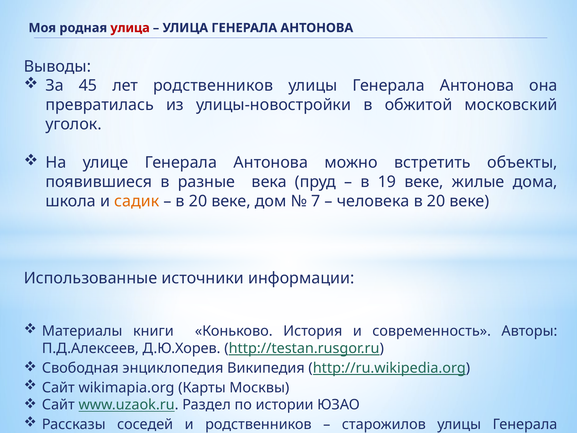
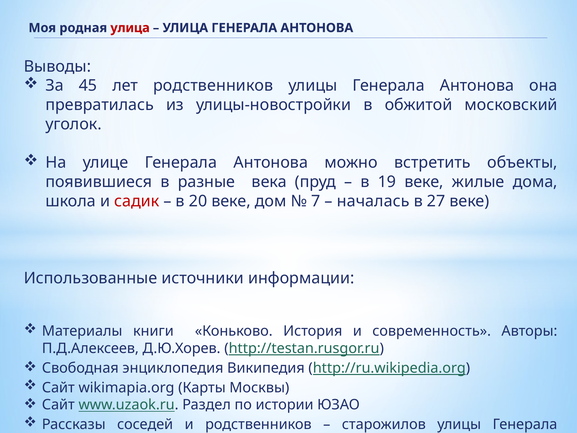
садик colour: orange -> red
человека: человека -> началась
20 at (436, 201): 20 -> 27
